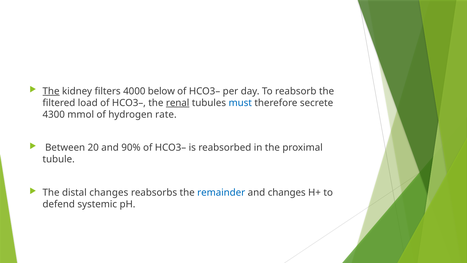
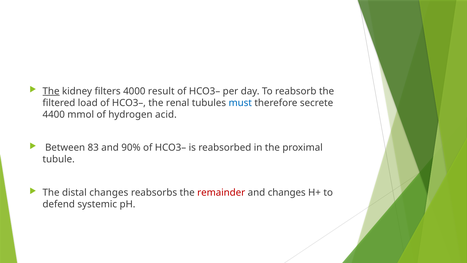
below: below -> result
renal underline: present -> none
4300: 4300 -> 4400
rate: rate -> acid
20: 20 -> 83
remainder colour: blue -> red
